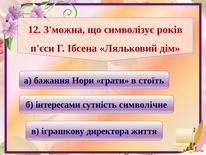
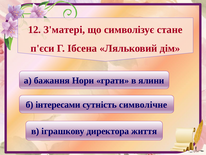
З'можна: З'можна -> З'матері
років: років -> стане
стоїть: стоїть -> ялини
